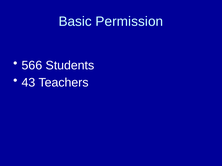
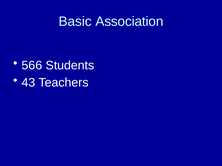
Permission: Permission -> Association
